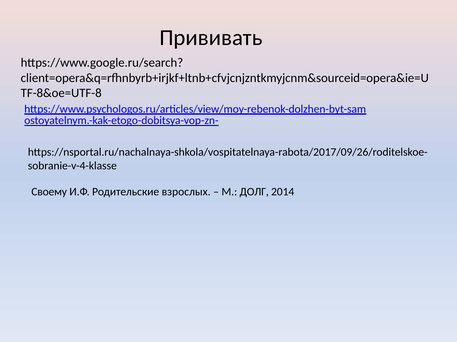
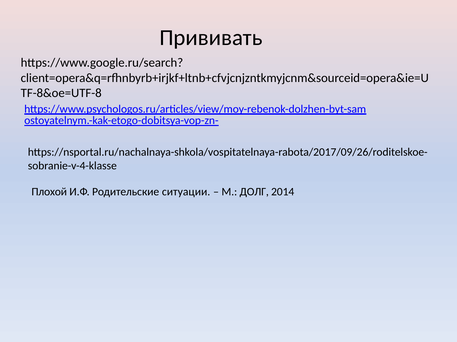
Своему: Своему -> Плохой
взрослых: взрослых -> ситуации
